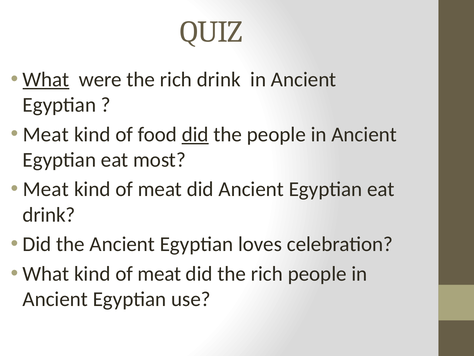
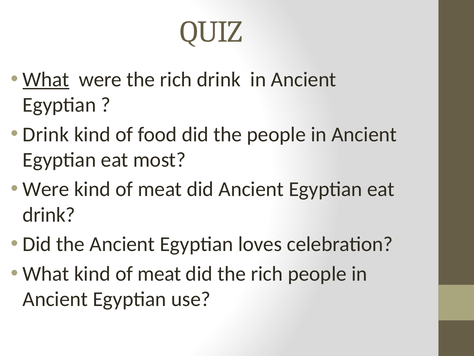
Meat at (46, 134): Meat -> Drink
did at (195, 134) underline: present -> none
Meat at (46, 189): Meat -> Were
